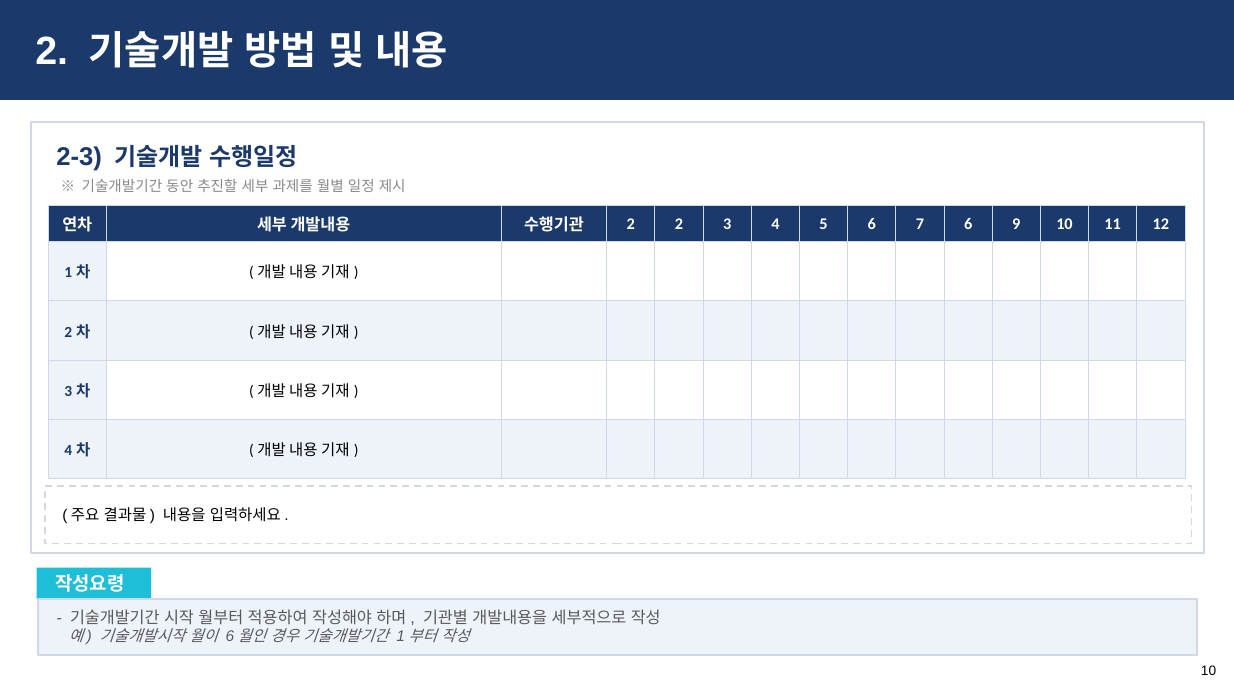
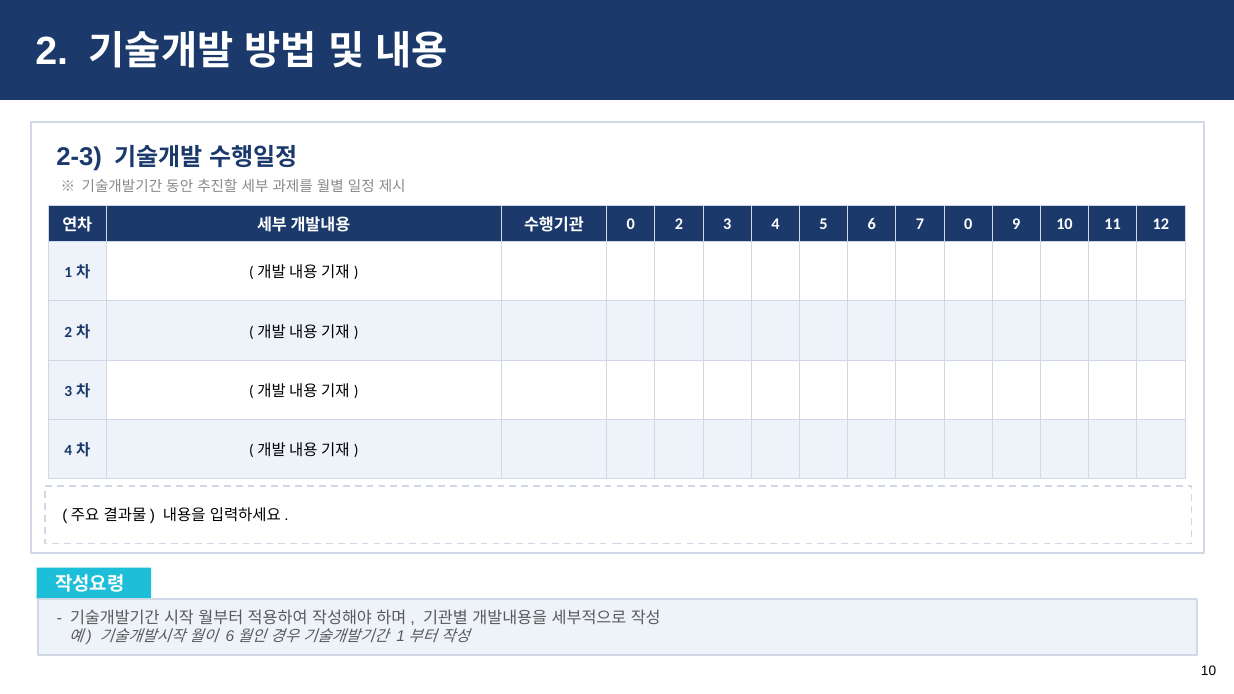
2 at (631, 224): 2 -> 0
7 6: 6 -> 0
